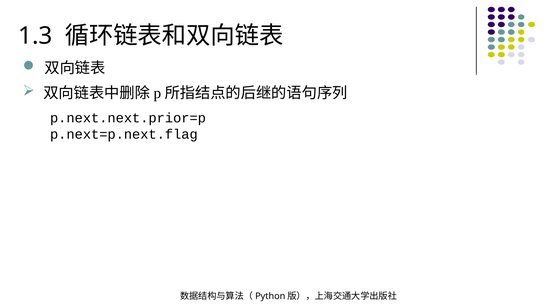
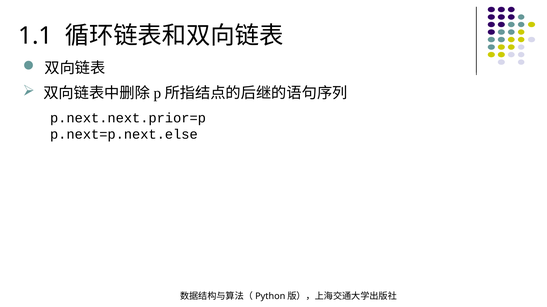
1.3: 1.3 -> 1.1
p.next=p.next.flag: p.next=p.next.flag -> p.next=p.next.else
